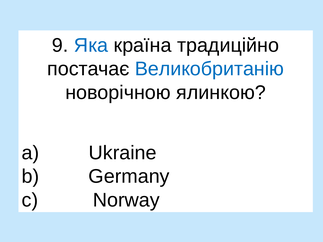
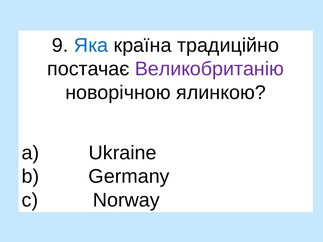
Великобританію colour: blue -> purple
